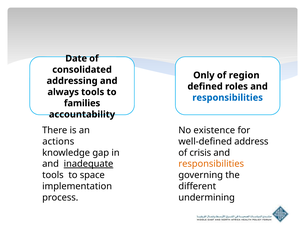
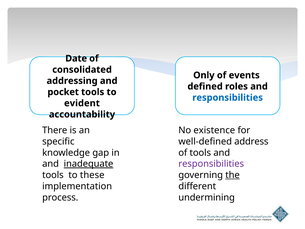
region: region -> events
always: always -> pocket
families: families -> evident
actions: actions -> specific
of crisis: crisis -> tools
responsibilities at (211, 164) colour: orange -> purple
space: space -> these
the underline: none -> present
